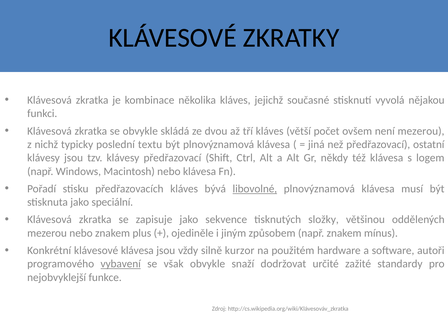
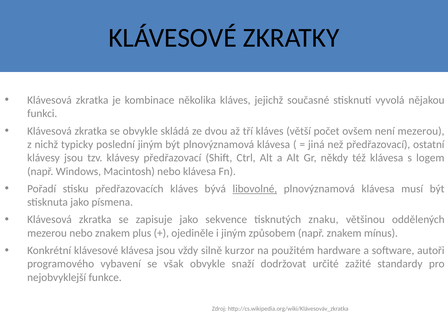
poslední textu: textu -> jiným
speciální: speciální -> písmena
složky: složky -> znaku
vybavení underline: present -> none
